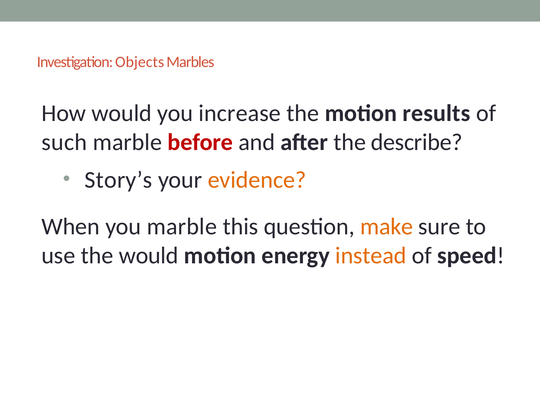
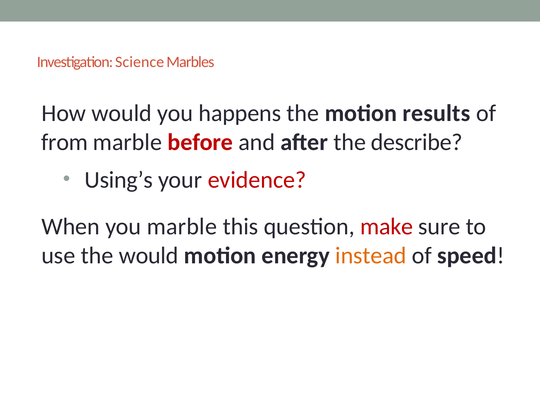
Objects: Objects -> Science
increase: increase -> happens
such: such -> from
Story’s: Story’s -> Using’s
evidence colour: orange -> red
make colour: orange -> red
